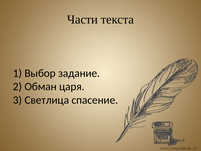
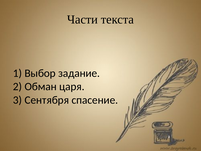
Светлица: Светлица -> Сентября
